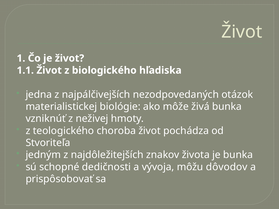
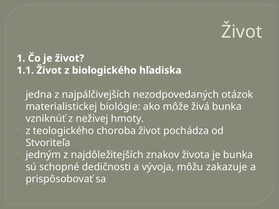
dôvodov: dôvodov -> zakazuje
